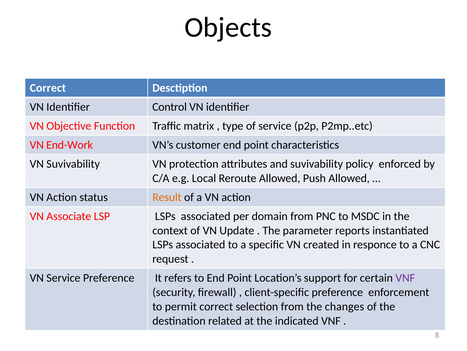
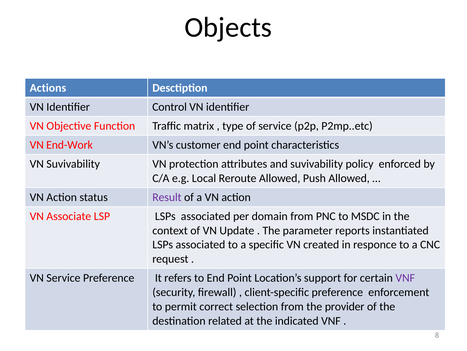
Correct at (48, 88): Correct -> Actions
Result colour: orange -> purple
changes: changes -> provider
